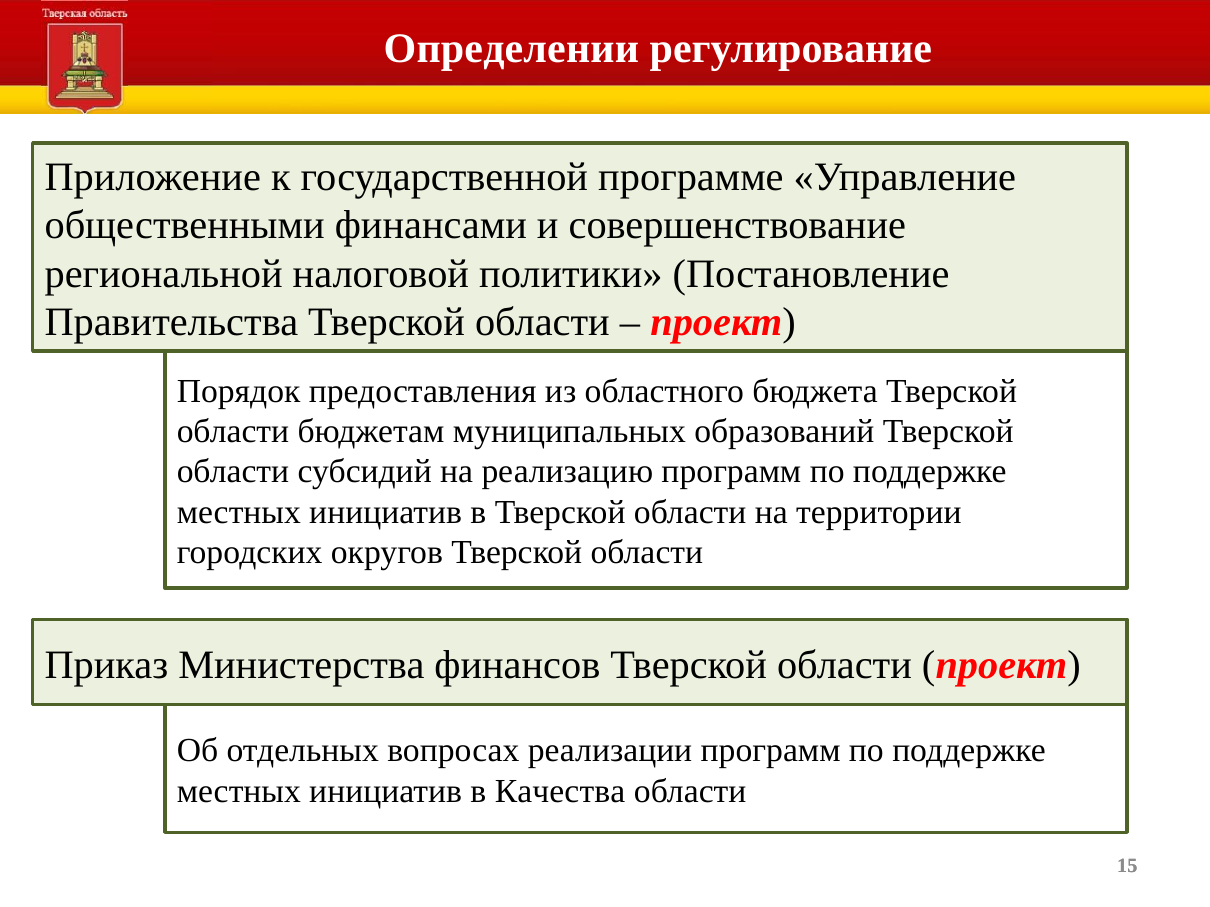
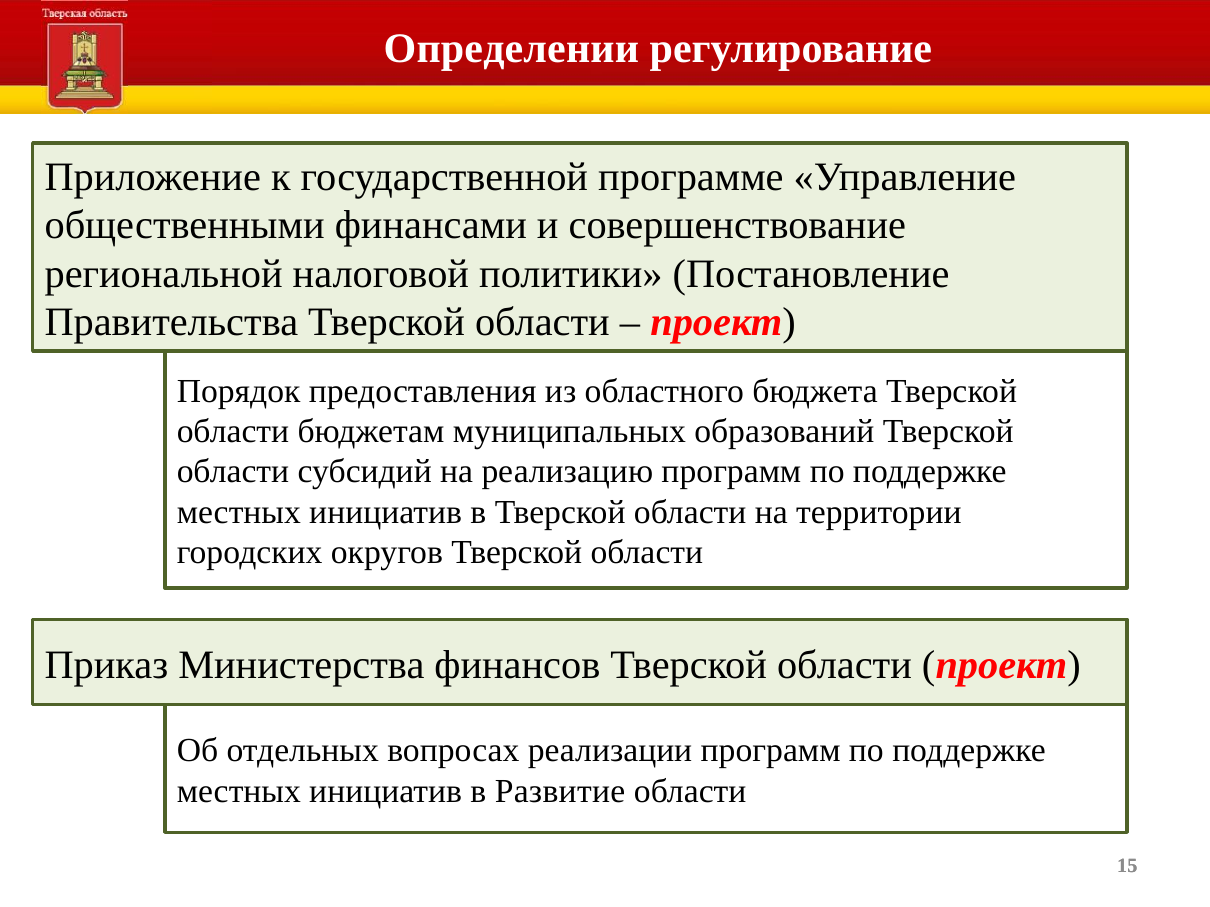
Качества: Качества -> Развитие
